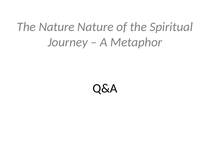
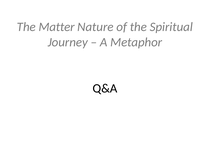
The Nature: Nature -> Matter
